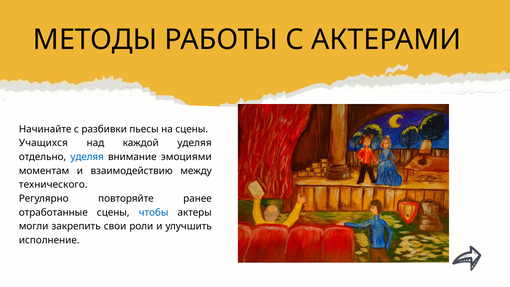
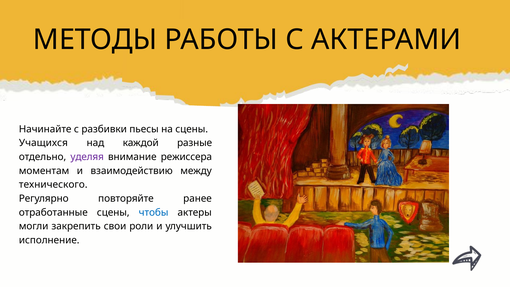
каждой уделяя: уделяя -> разные
уделяя at (87, 157) colour: blue -> purple
эмоциями: эмоциями -> режиссера
